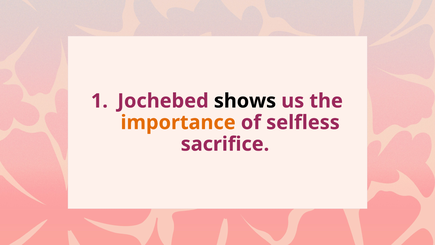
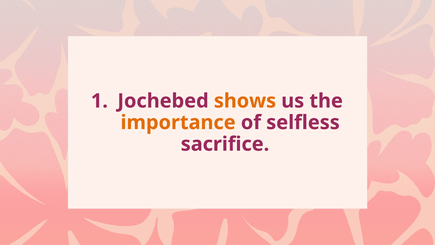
shows colour: black -> orange
